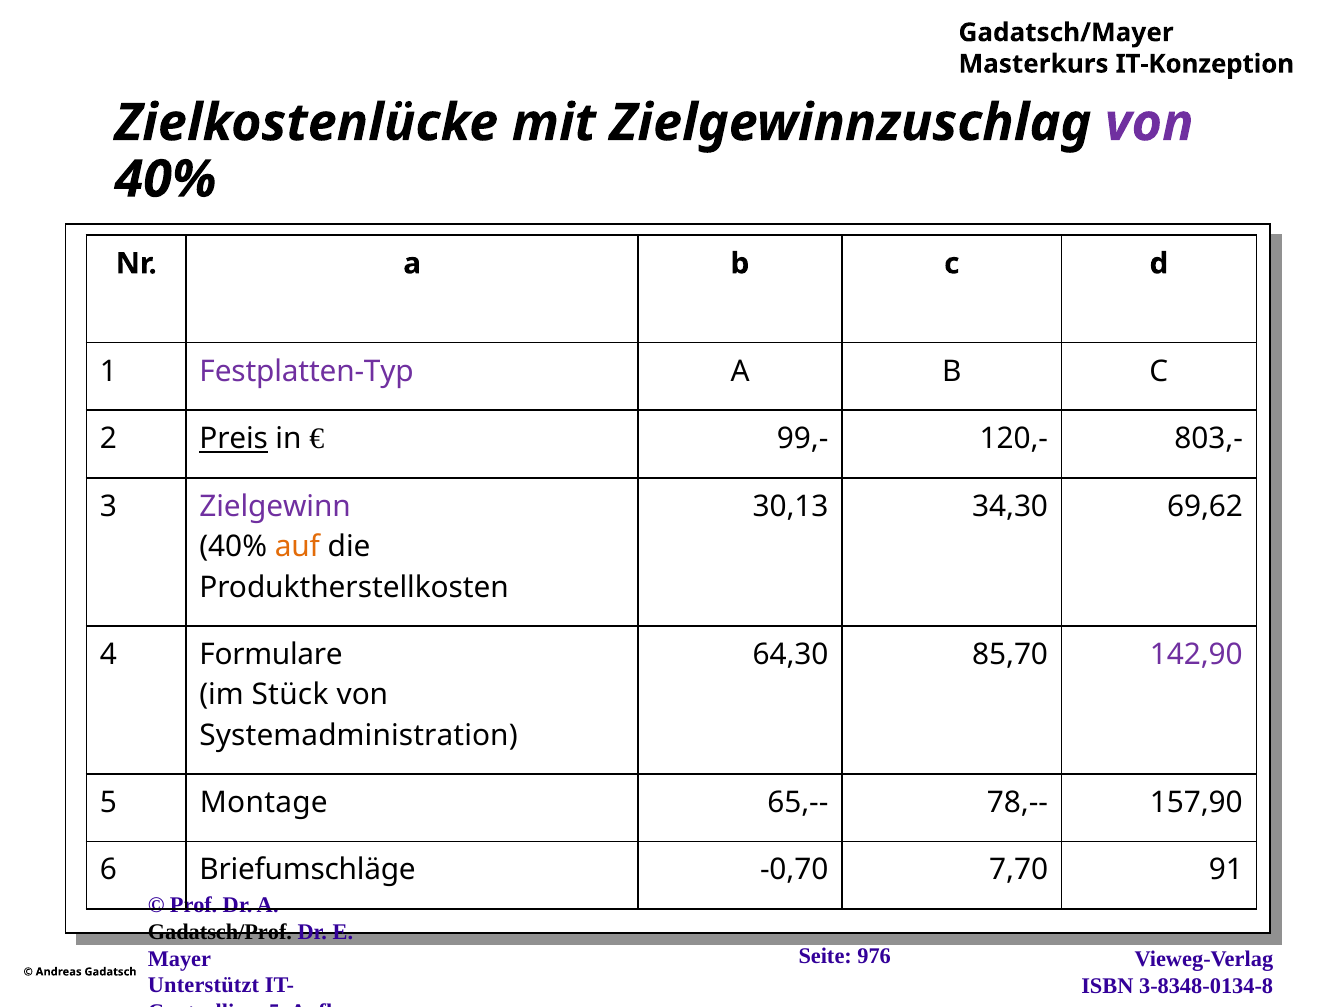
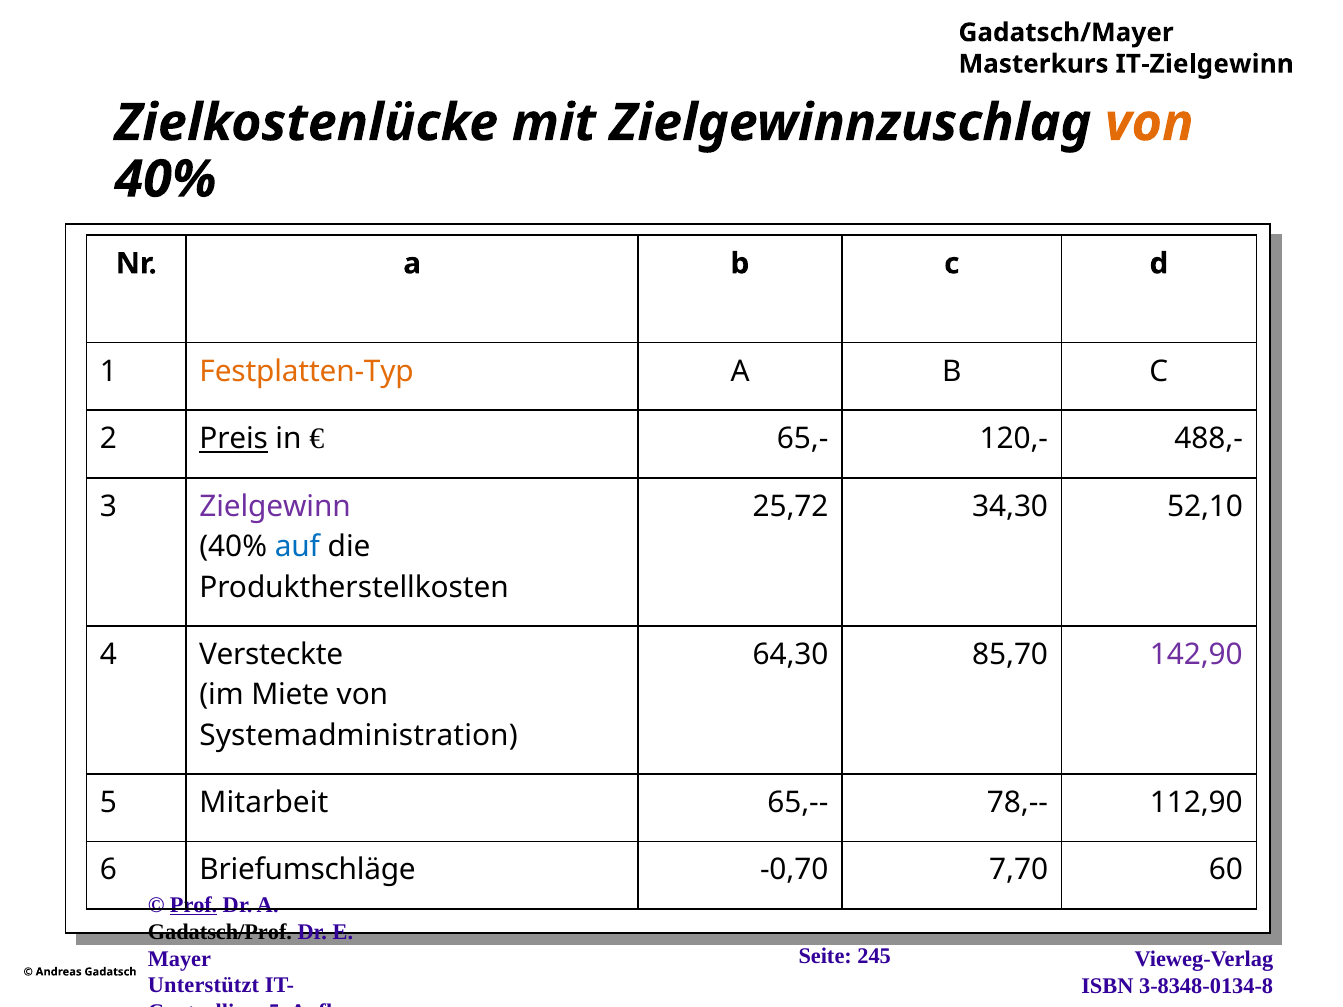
IT-Konzeption: IT-Konzeption -> IT-Zielgewinn
von at (1149, 123) colour: purple -> orange
Festplatten-Typ colour: purple -> orange
99,-: 99,- -> 65,-
803,-: 803,- -> 488,-
30,13: 30,13 -> 25,72
69,62: 69,62 -> 52,10
auf colour: orange -> blue
Formulare: Formulare -> Versteckte
Stück: Stück -> Miete
Montage: Montage -> Mitarbeit
157,90: 157,90 -> 112,90
91: 91 -> 60
Prof underline: none -> present
976: 976 -> 245
